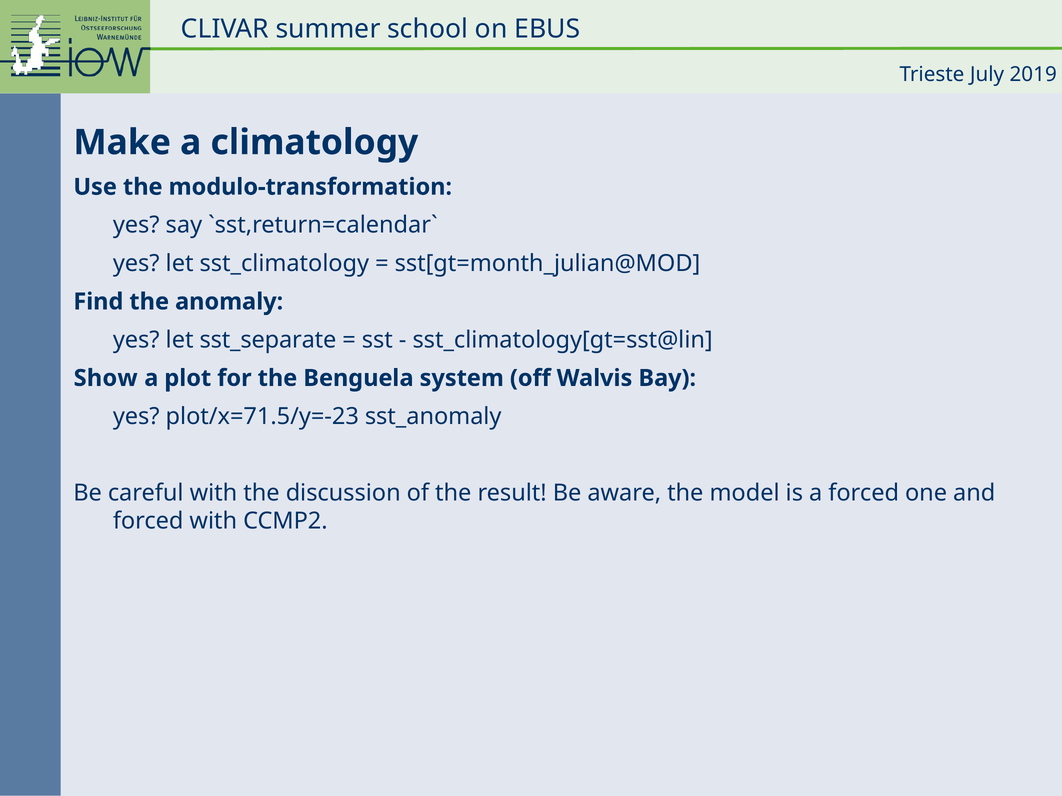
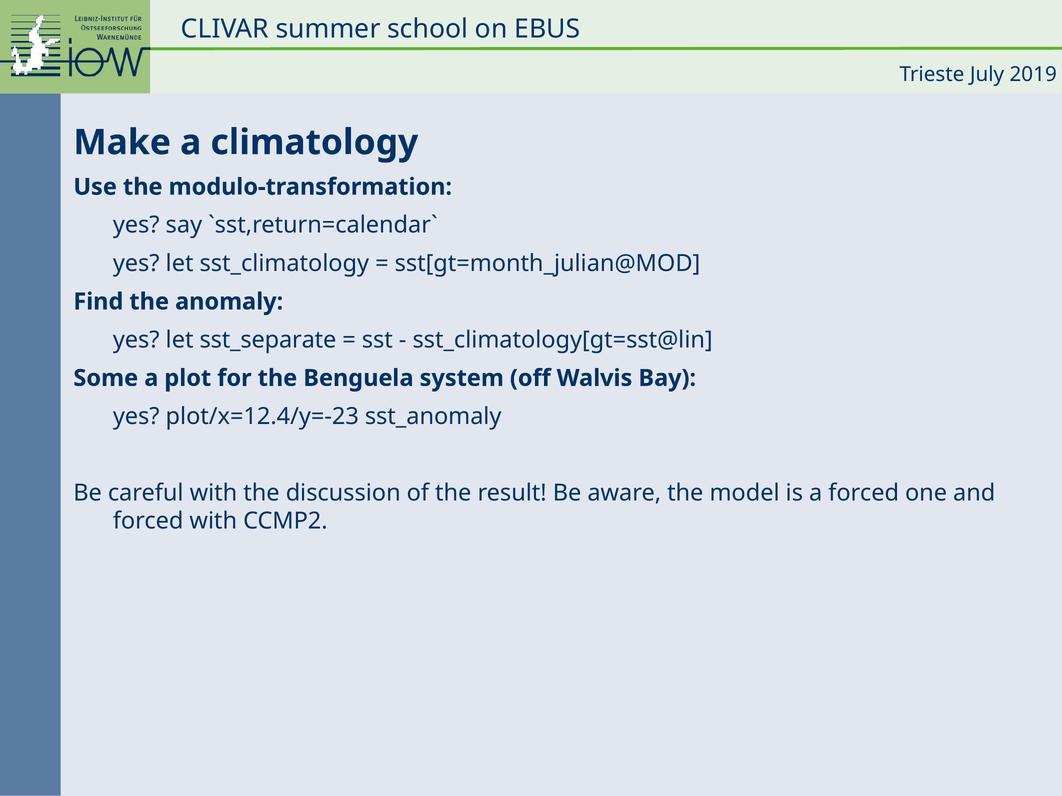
Show: Show -> Some
plot/x=71.5/y=-23: plot/x=71.5/y=-23 -> plot/x=12.4/y=-23
